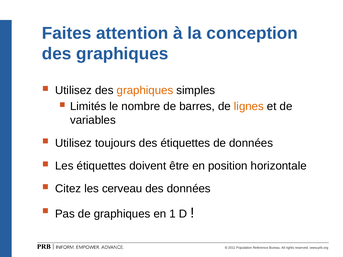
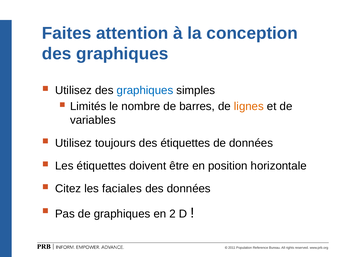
graphiques at (145, 91) colour: orange -> blue
cerveau: cerveau -> faciales
1: 1 -> 2
